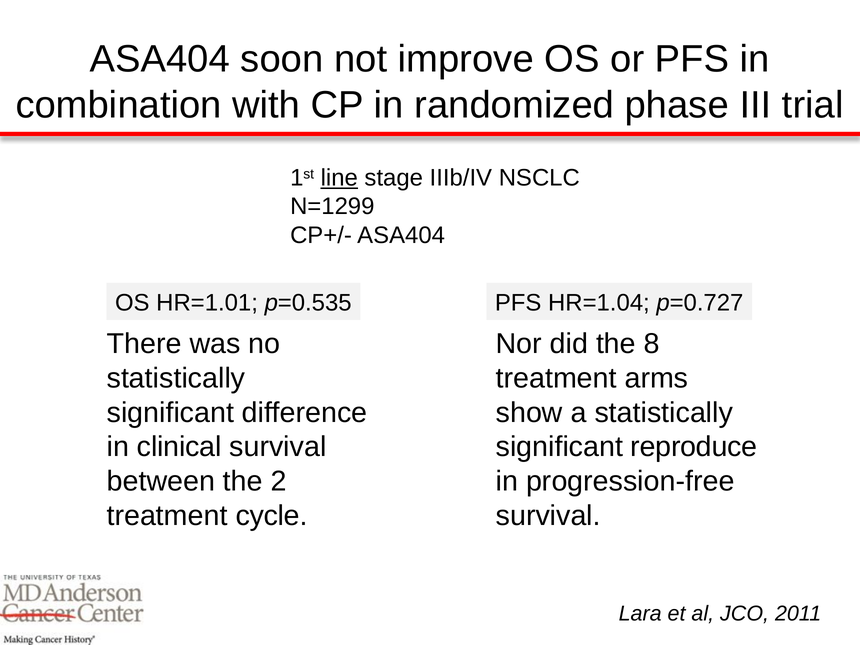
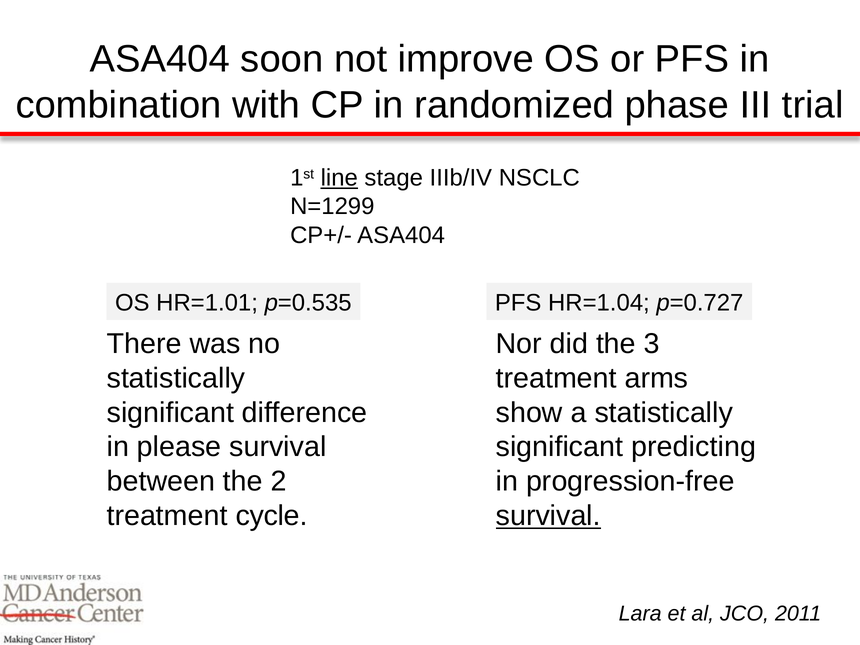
8: 8 -> 3
clinical: clinical -> please
reproduce: reproduce -> predicting
survival at (548, 516) underline: none -> present
